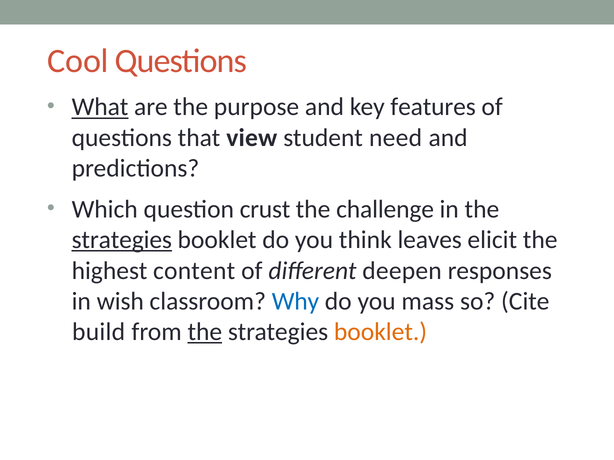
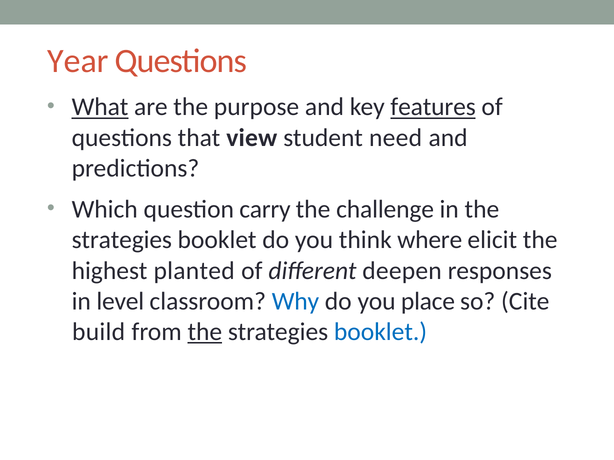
Cool: Cool -> Year
features underline: none -> present
crust: crust -> carry
strategies at (122, 240) underline: present -> none
leaves: leaves -> where
content: content -> planted
wish: wish -> level
mass: mass -> place
booklet at (381, 332) colour: orange -> blue
